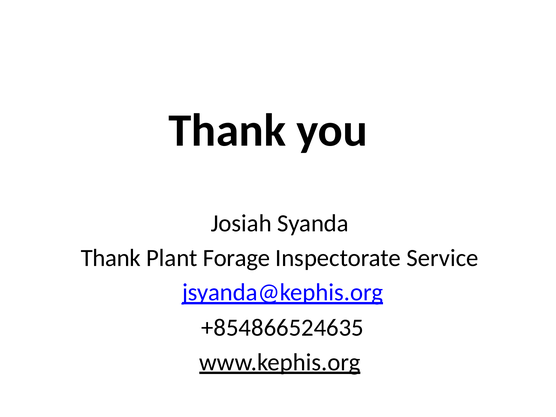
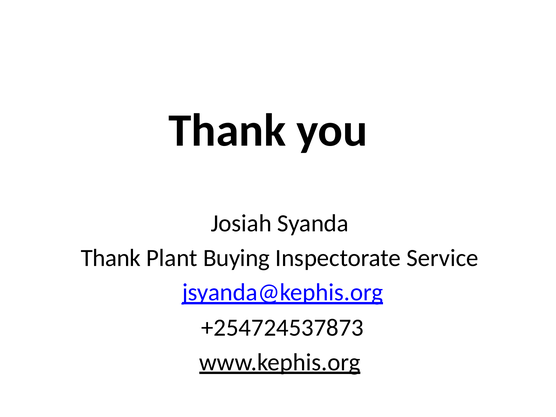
Forage: Forage -> Buying
+854866524635: +854866524635 -> +254724537873
